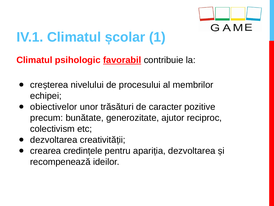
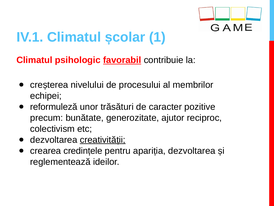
obiectivelor: obiectivelor -> reformuleză
creativității underline: none -> present
recompenează: recompenează -> reglementează
